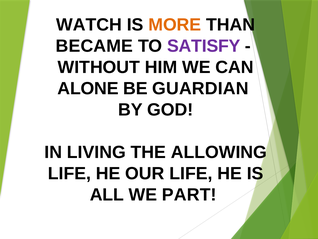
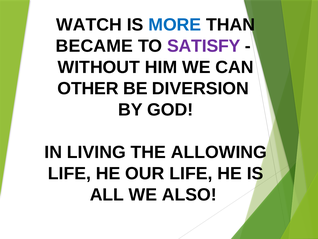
MORE colour: orange -> blue
ALONE: ALONE -> OTHER
GUARDIAN: GUARDIAN -> DIVERSION
PART: PART -> ALSO
